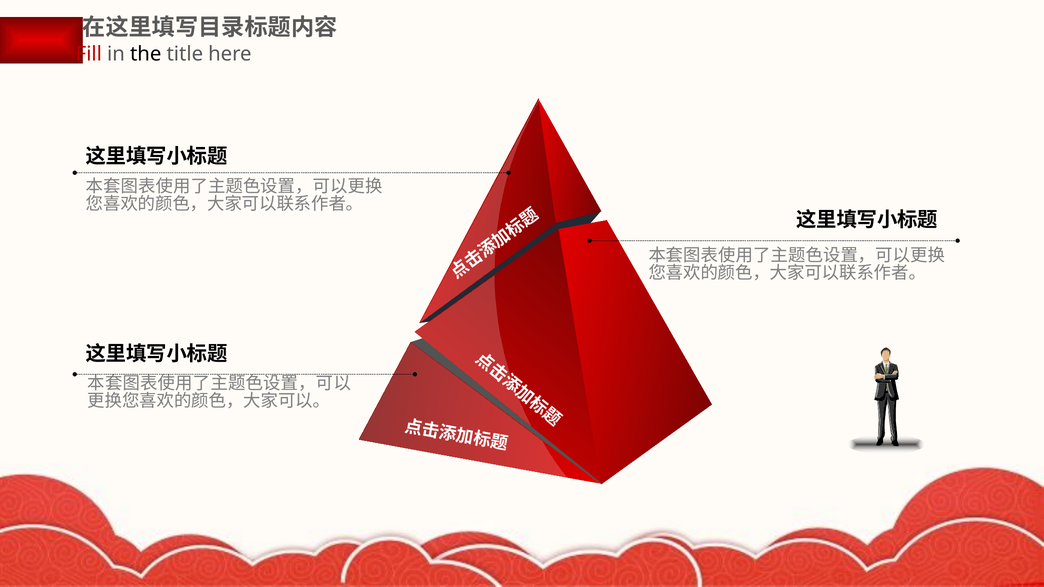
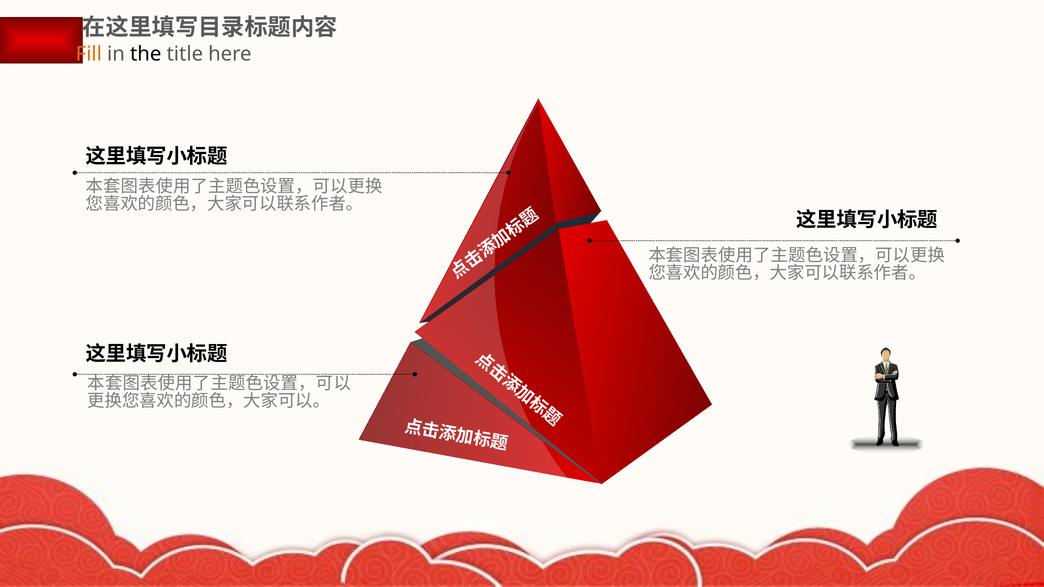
Fill colour: red -> orange
